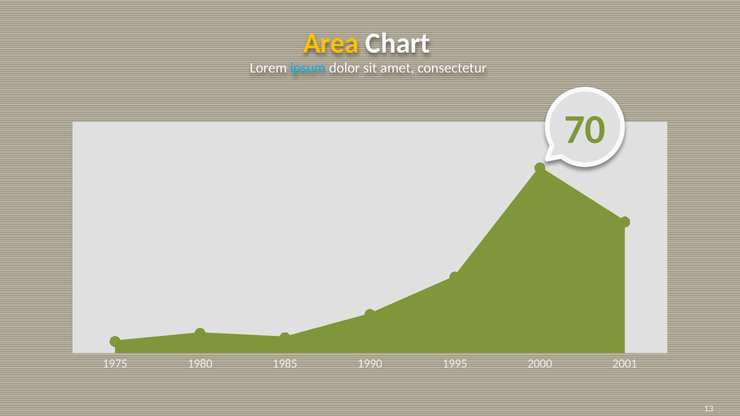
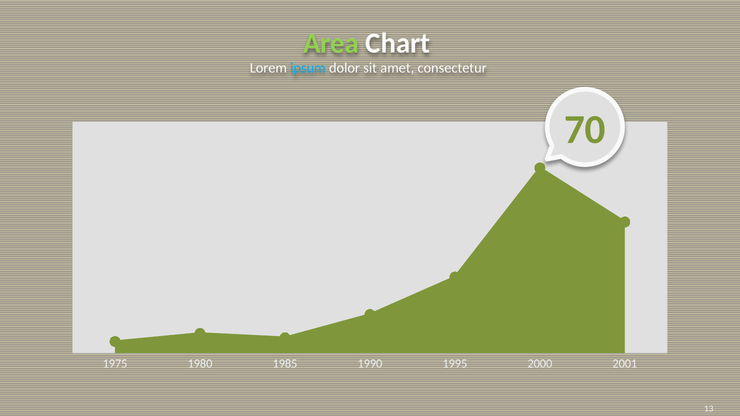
Area colour: yellow -> light green
